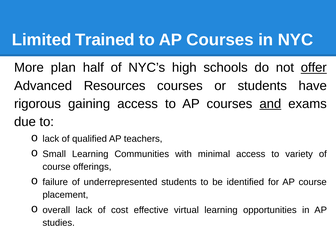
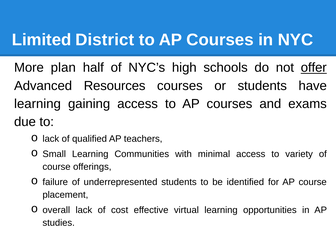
Trained: Trained -> District
rigorous at (38, 104): rigorous -> learning
and underline: present -> none
